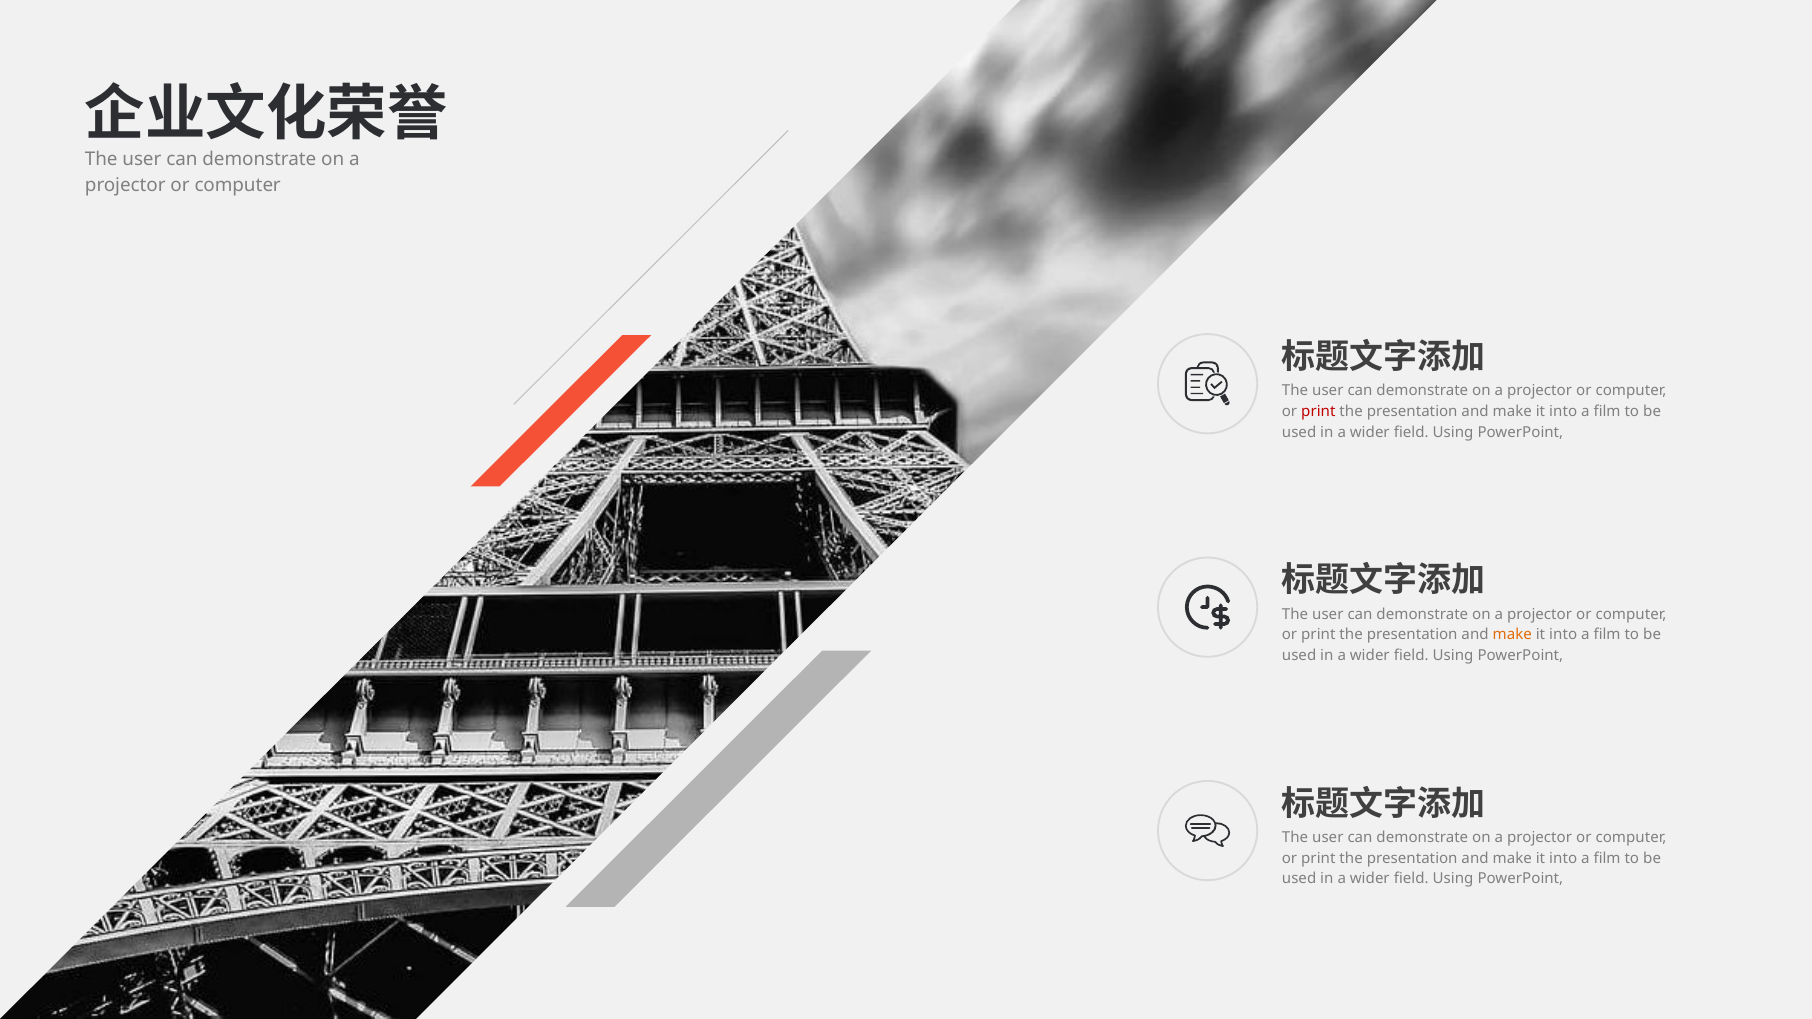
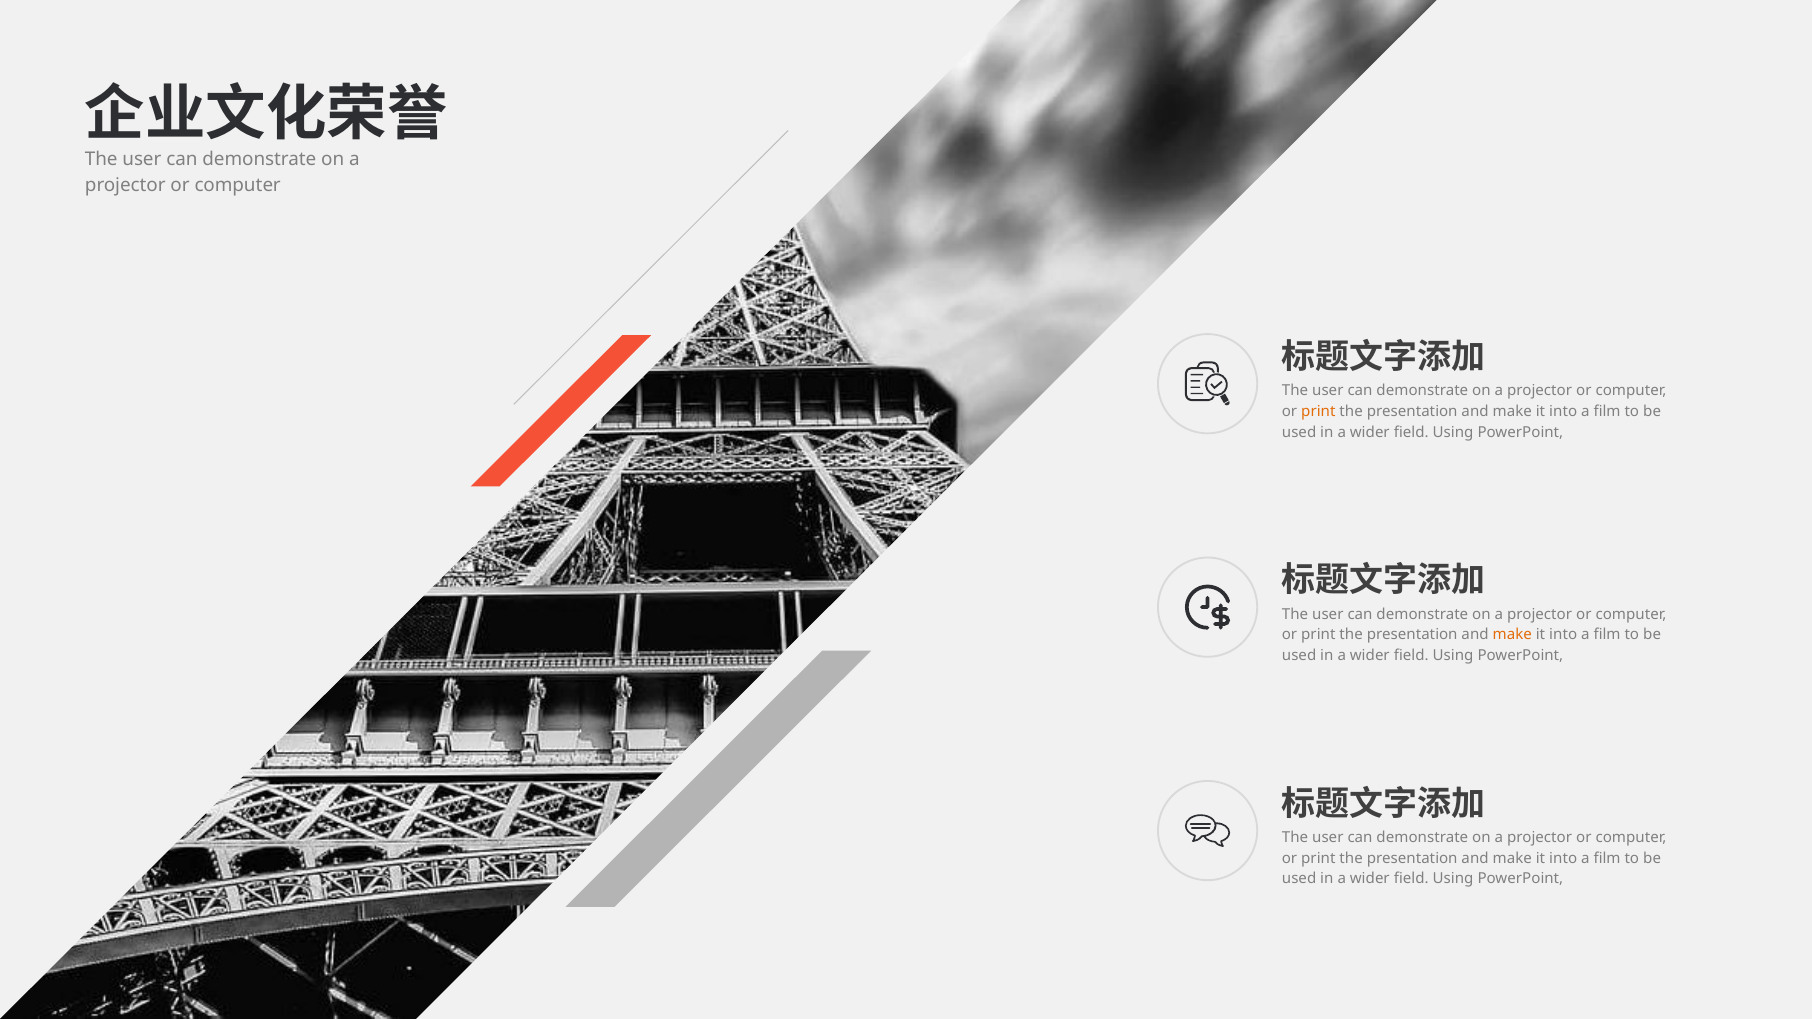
print at (1318, 412) colour: red -> orange
